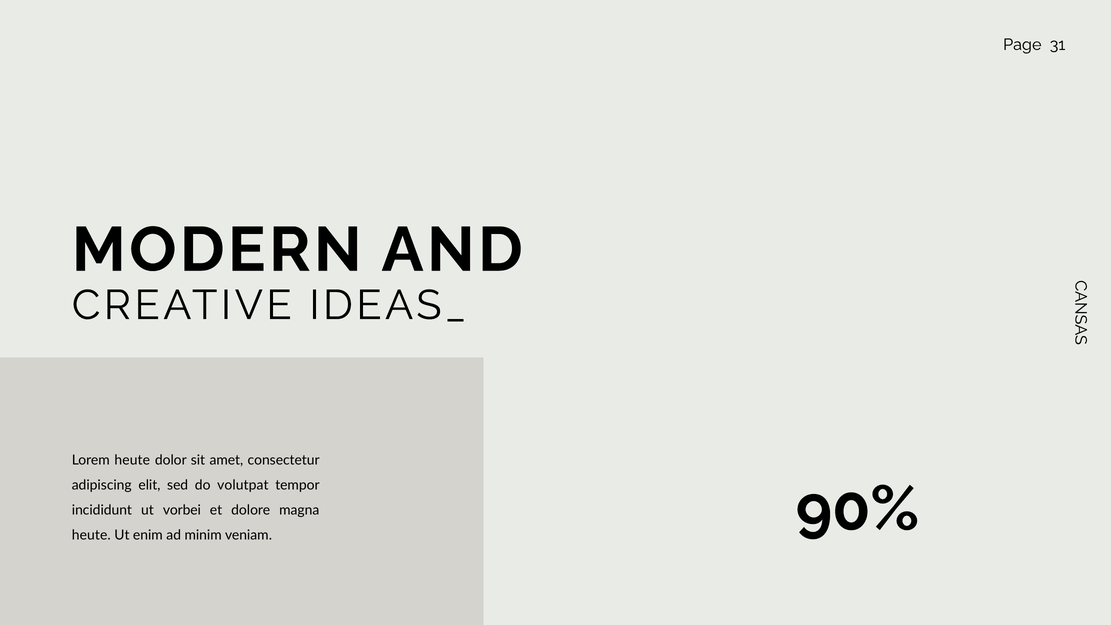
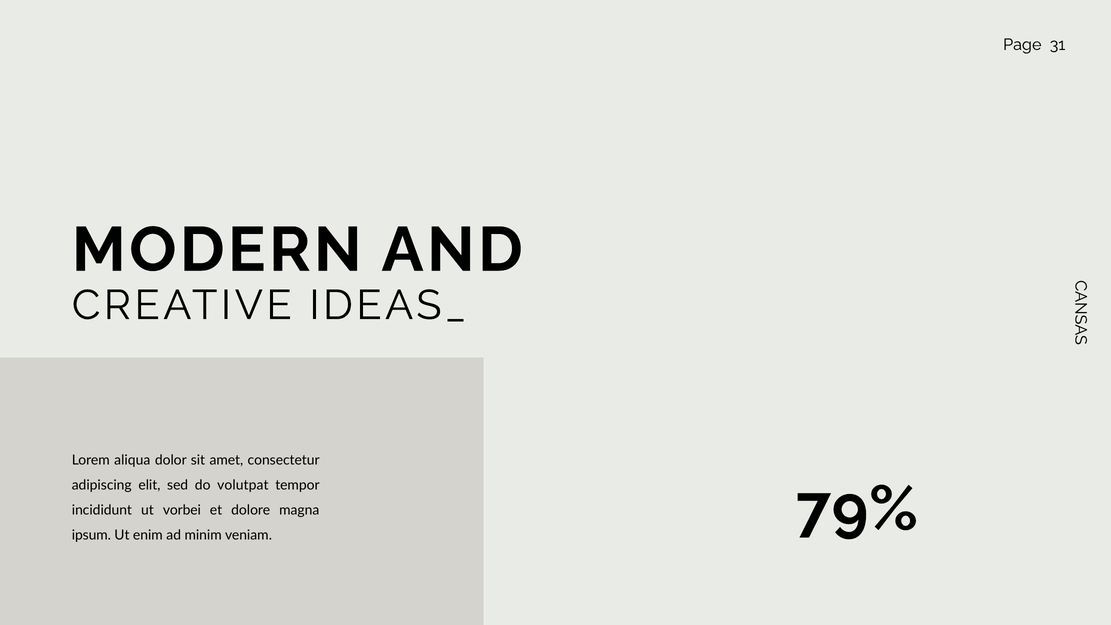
Lorem heute: heute -> aliqua
heute at (91, 535): heute -> ipsum
90%: 90% -> 79%
